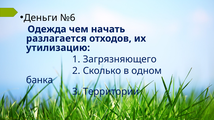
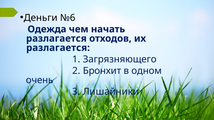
утилизацию at (58, 48): утилизацию -> разлагается
Сколько: Сколько -> Бронхит
банка: банка -> очень
Территории: Территории -> Лишайники
